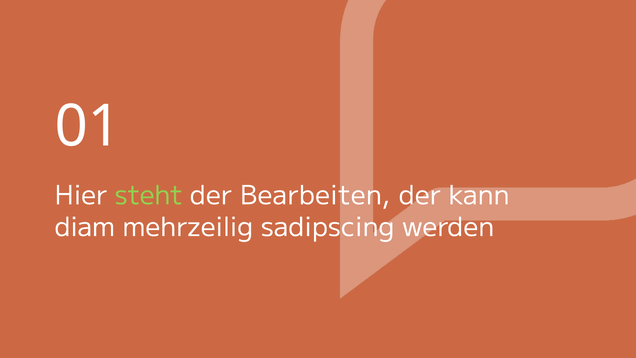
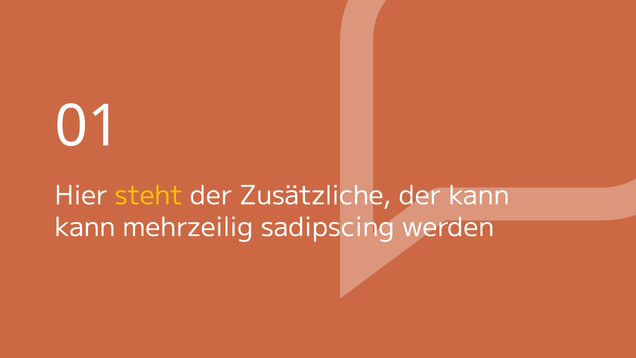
steht colour: light green -> yellow
Bearbeiten: Bearbeiten -> Zusätzliche
diam at (85, 227): diam -> kann
